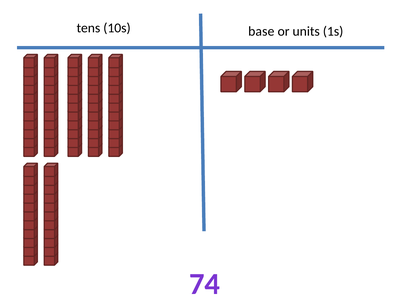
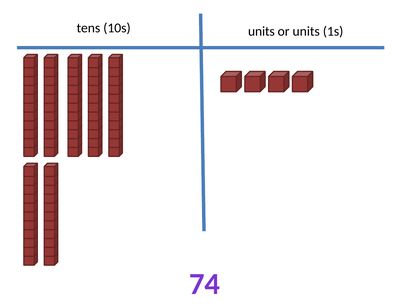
10s base: base -> units
